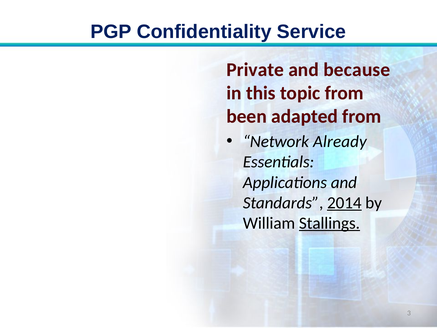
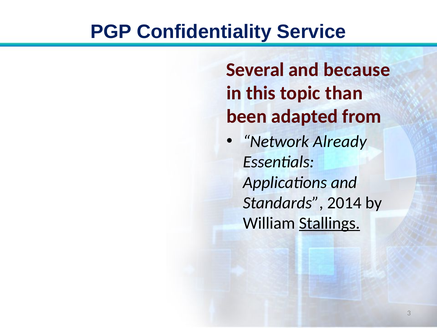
Private: Private -> Several
topic from: from -> than
2014 underline: present -> none
